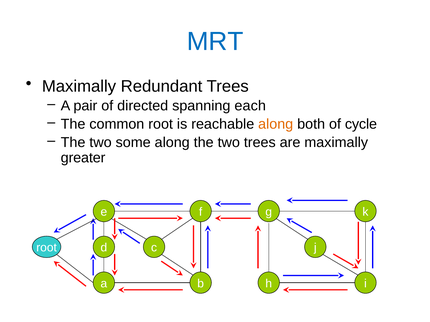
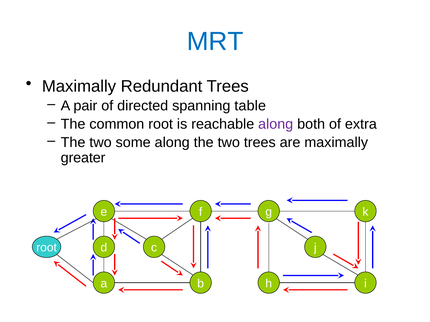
each: each -> table
along at (276, 124) colour: orange -> purple
cycle: cycle -> extra
